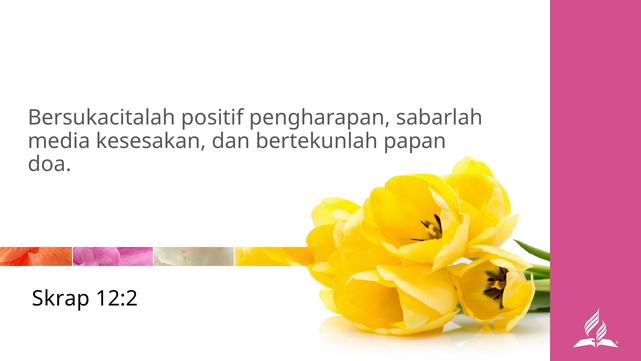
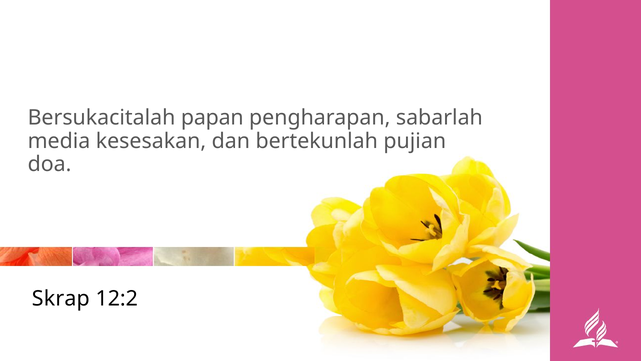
positif: positif -> papan
papan: papan -> pujian
